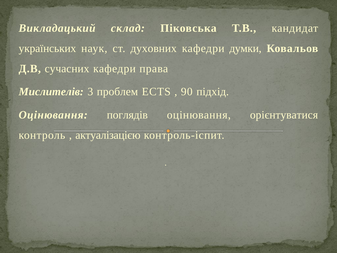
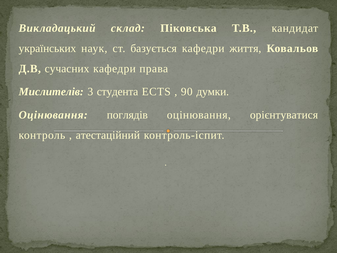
духовних: духовних -> базується
думки: думки -> життя
проблем: проблем -> студента
підхід: підхід -> думки
актуалізацією: актуалізацією -> атестаційний
